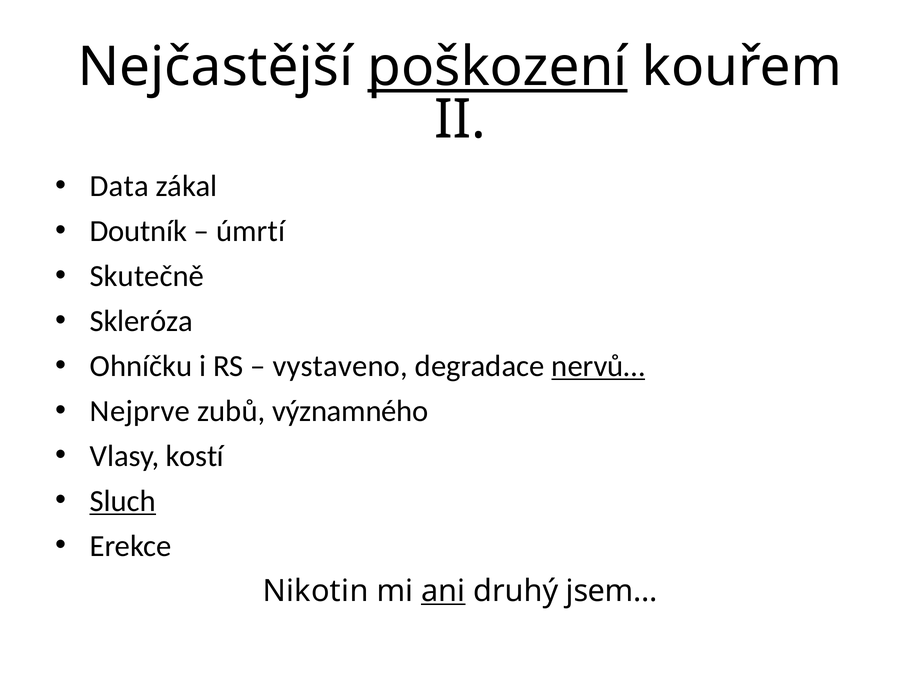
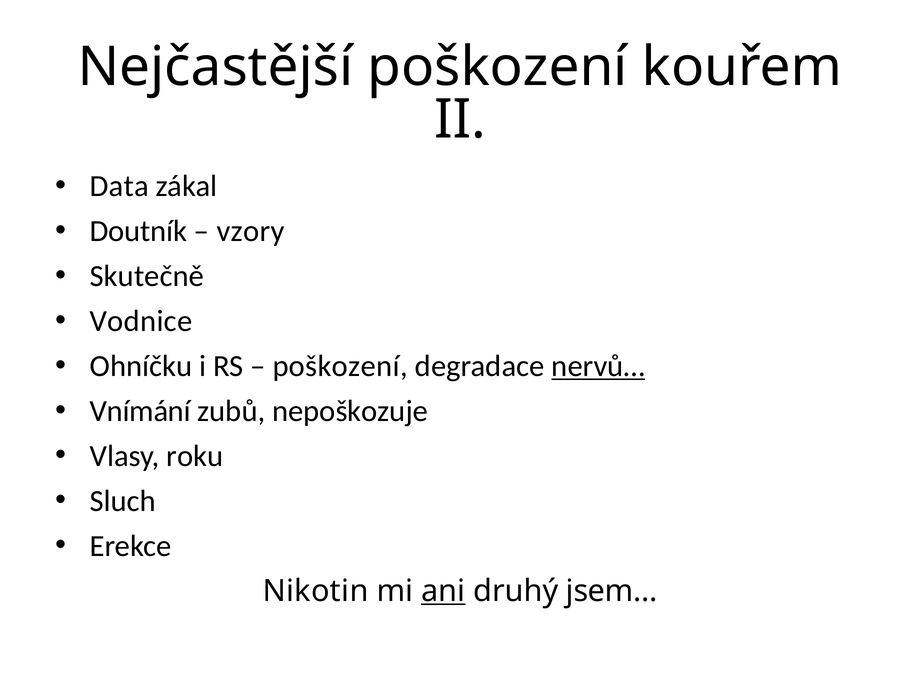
poškození at (498, 67) underline: present -> none
úmrtí: úmrtí -> vzory
Skleróza: Skleróza -> Vodnice
vystaveno at (340, 366): vystaveno -> poškození
Nejprve: Nejprve -> Vnímání
významného: významného -> nepoškozuje
kostí: kostí -> roku
Sluch underline: present -> none
